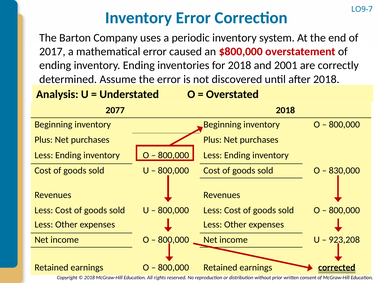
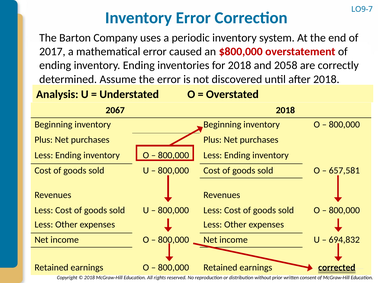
2001: 2001 -> 2058
2077: 2077 -> 2067
830,000: 830,000 -> 657,581
923,208: 923,208 -> 694,832
